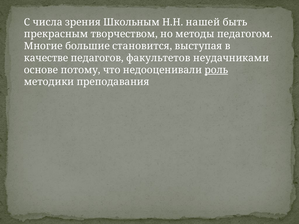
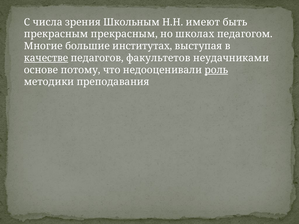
нашей: нашей -> имеют
прекрасным творчеством: творчеством -> прекрасным
методы: методы -> школах
становится: становится -> институтах
качестве underline: none -> present
